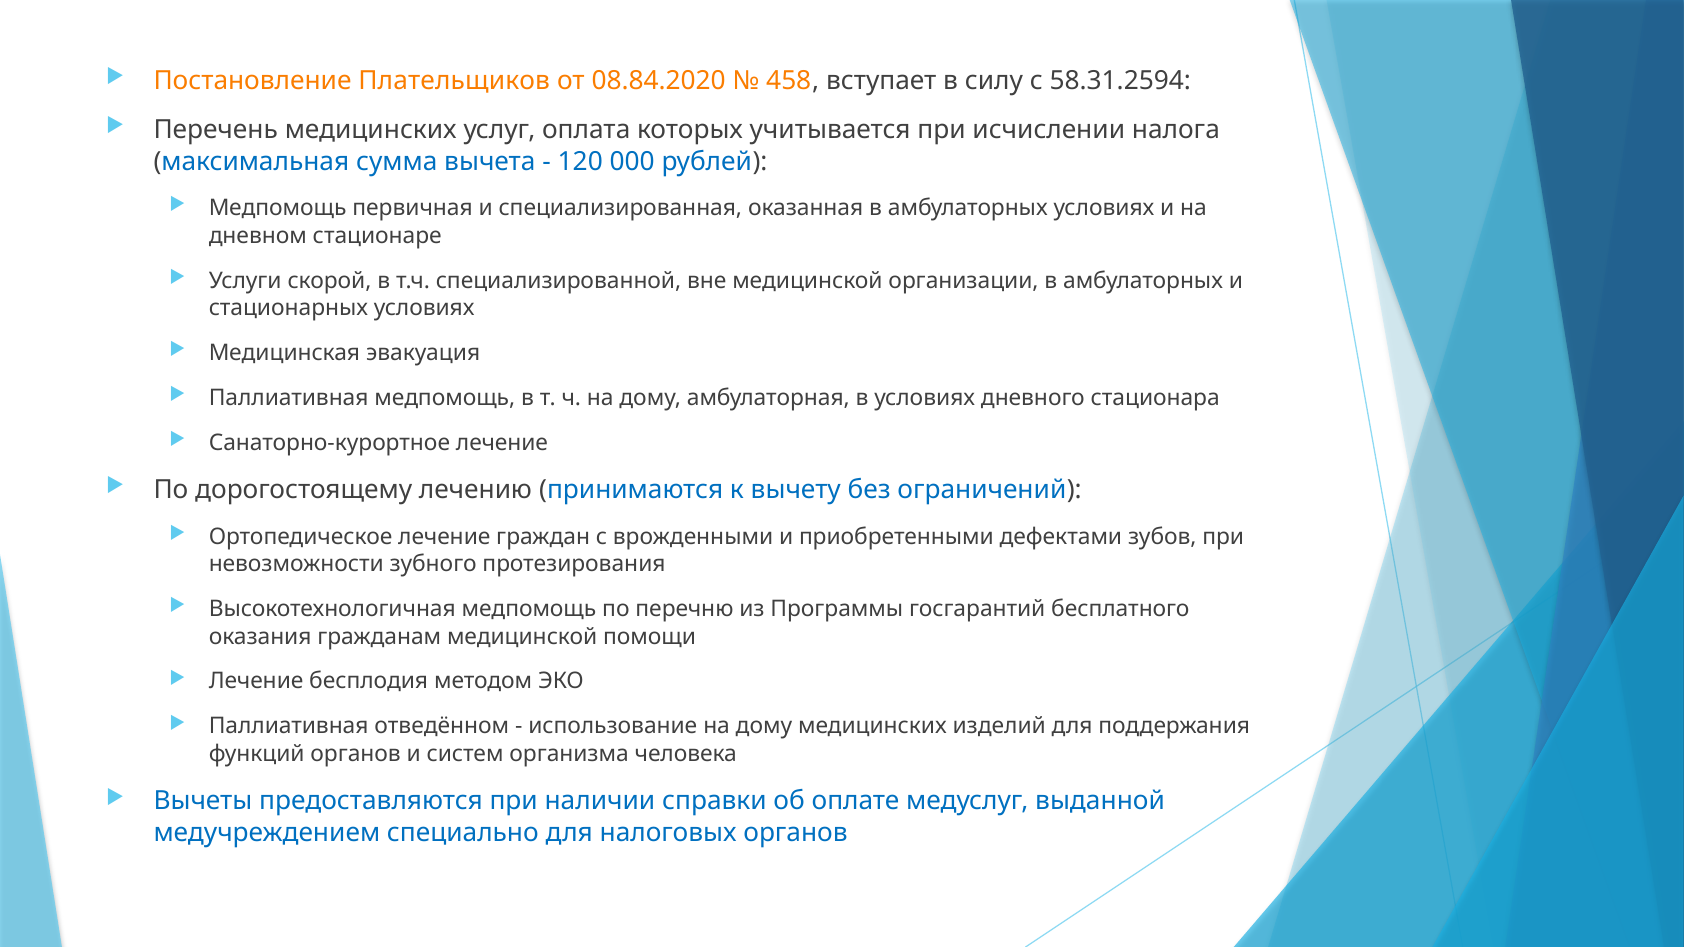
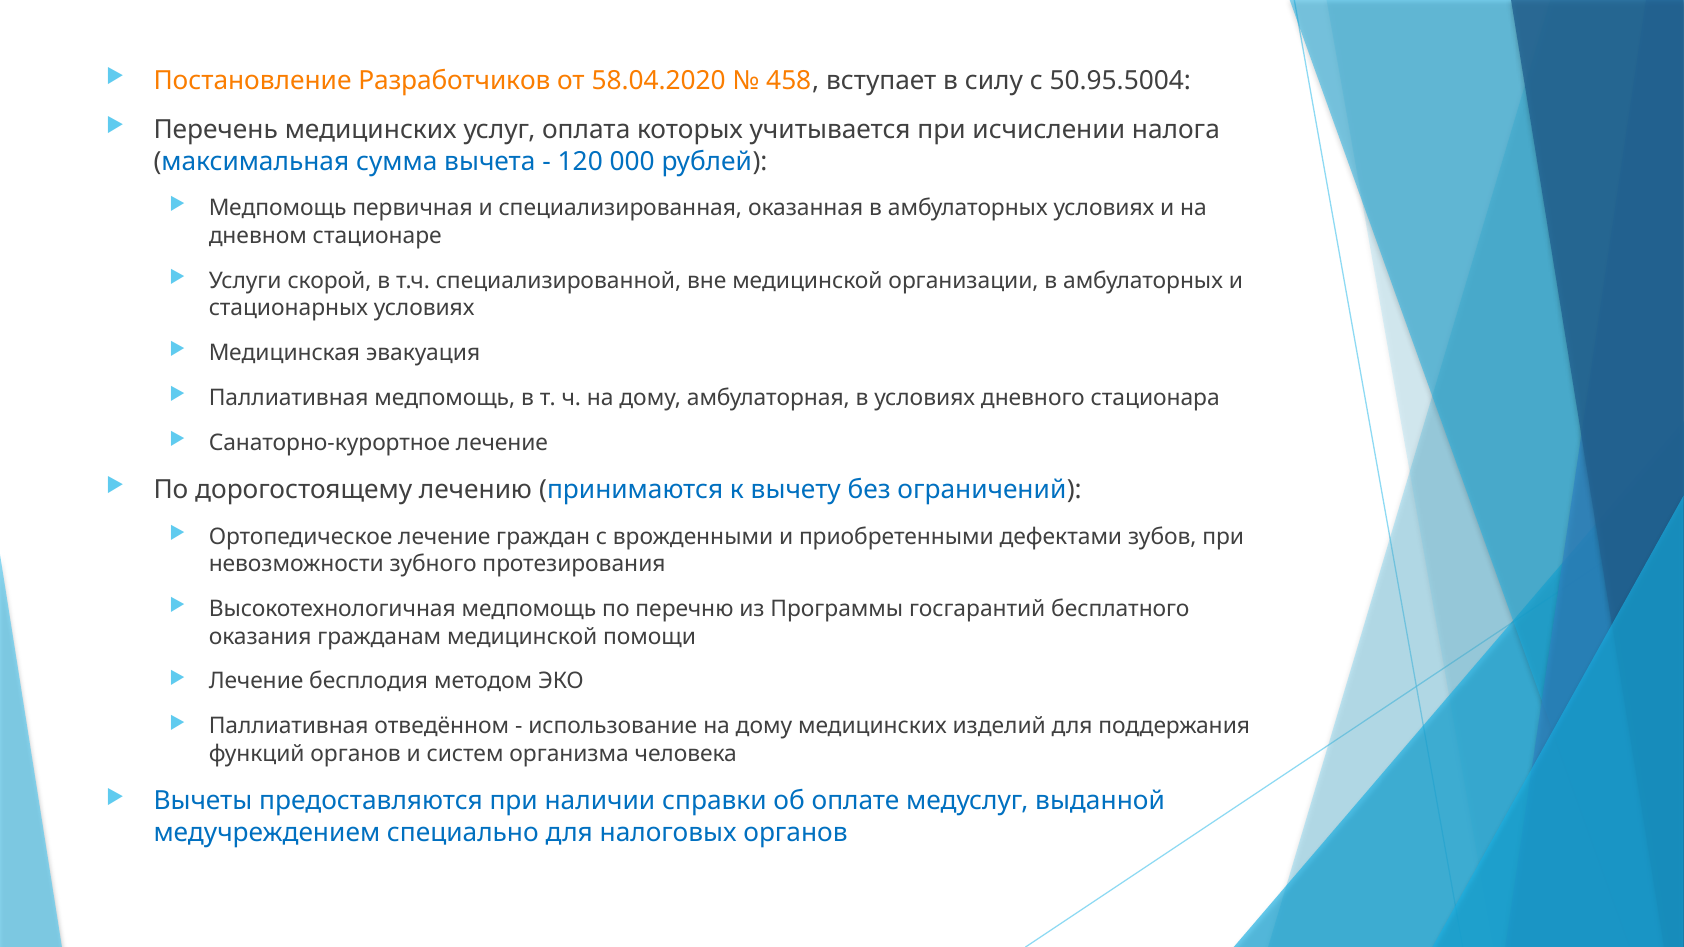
Плательщиков: Плательщиков -> Разработчиков
08.84.2020: 08.84.2020 -> 58.04.2020
58.31.2594: 58.31.2594 -> 50.95.5004
